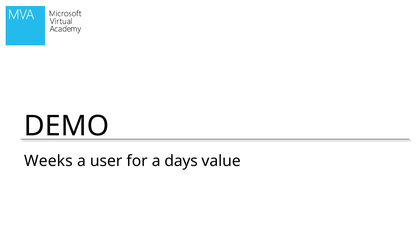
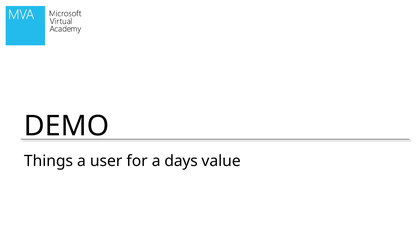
Weeks: Weeks -> Things
